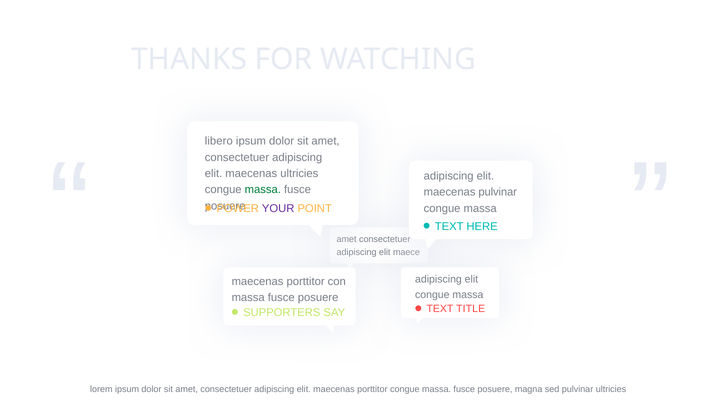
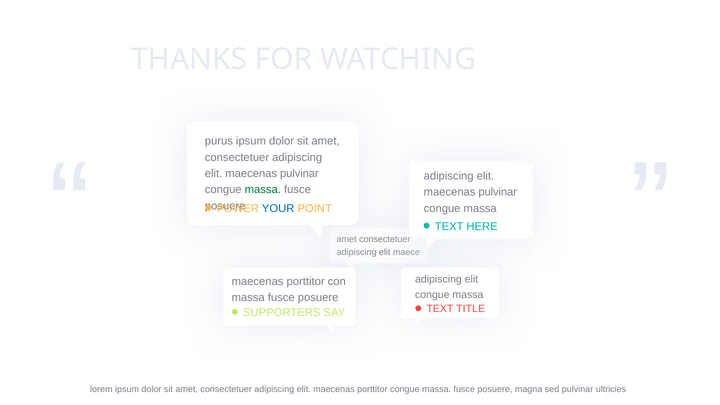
libero: libero -> purus
ultricies at (299, 174): ultricies -> pulvinar
YOUR colour: purple -> blue
